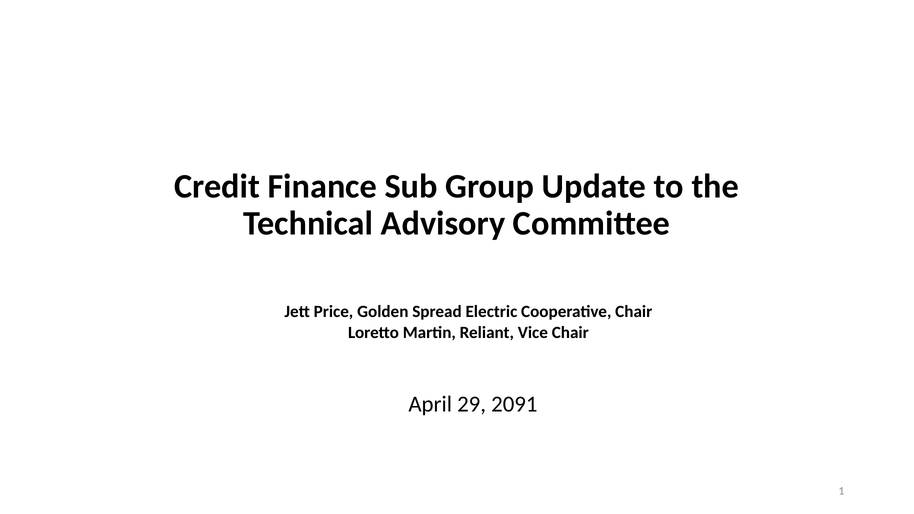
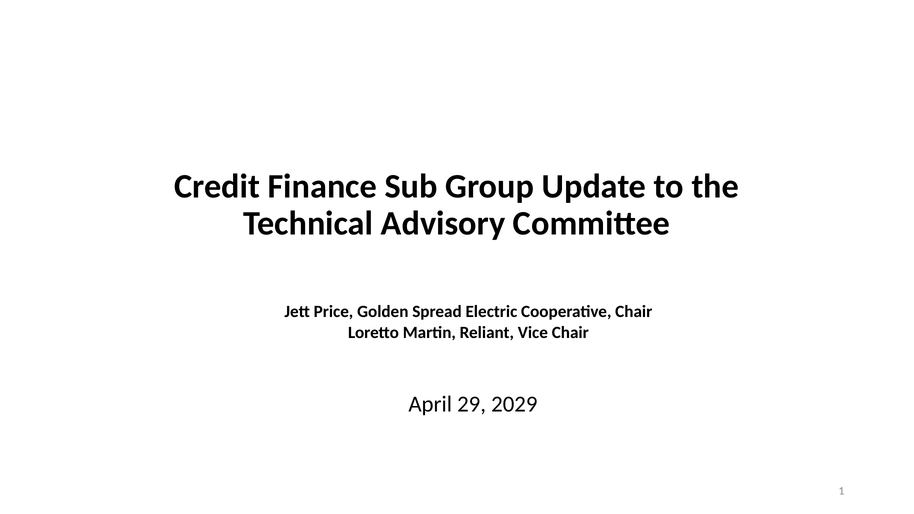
2091: 2091 -> 2029
